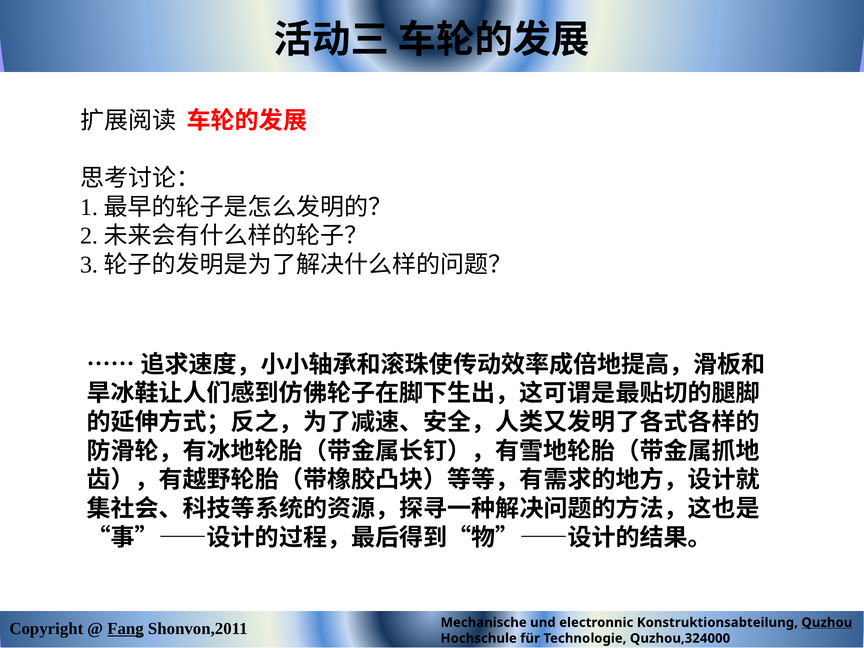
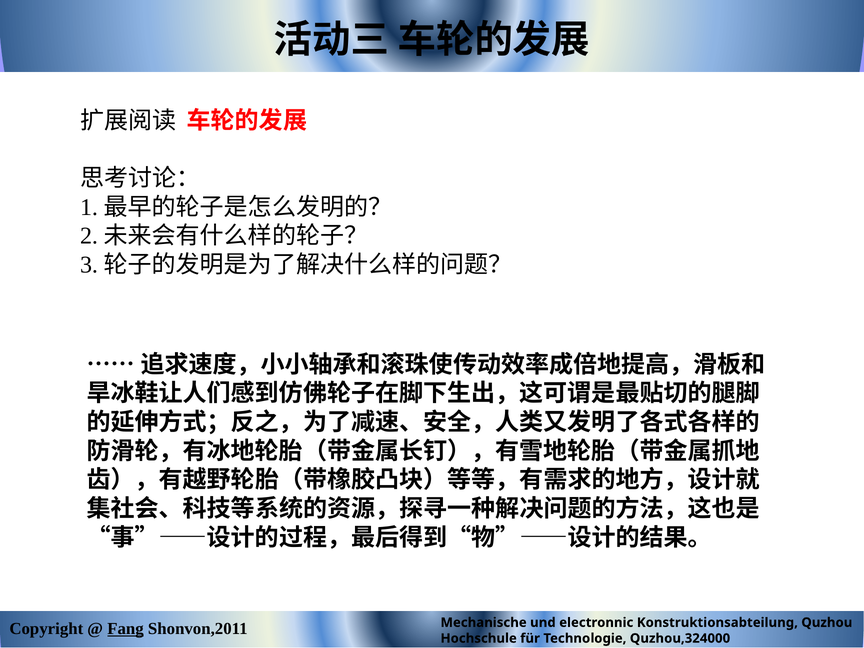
Quzhou underline: present -> none
